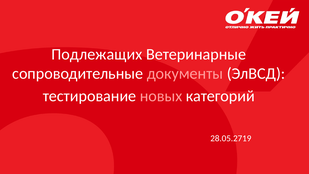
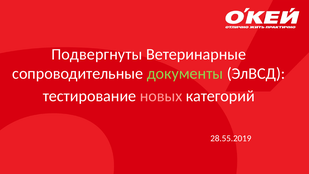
Подлежащих: Подлежащих -> Подвергнуты
документы colour: pink -> light green
28.05.2719: 28.05.2719 -> 28.55.2019
